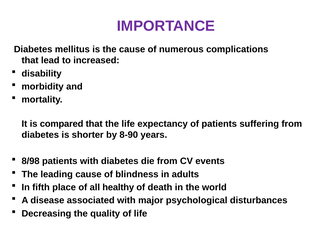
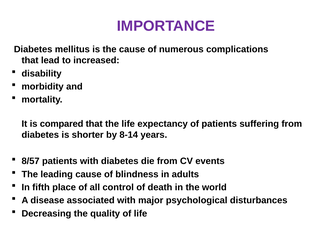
8-90: 8-90 -> 8-14
8/98: 8/98 -> 8/57
healthy: healthy -> control
